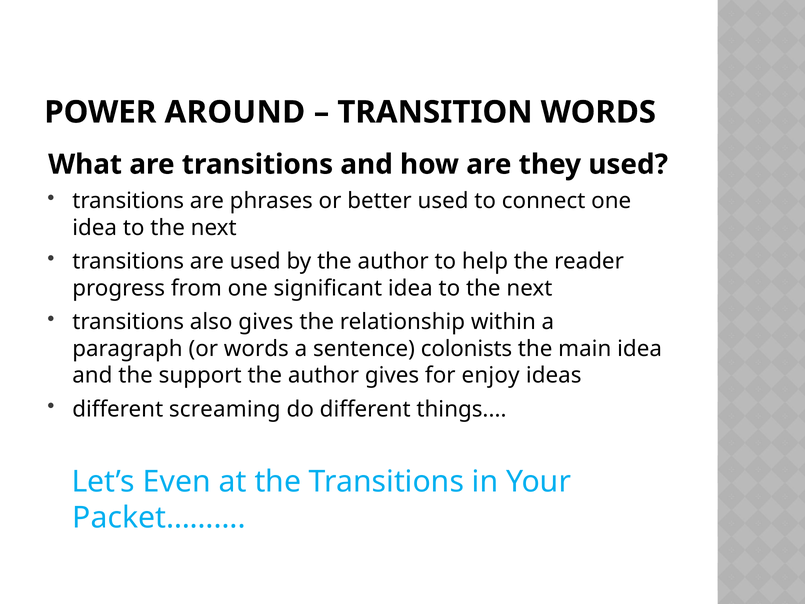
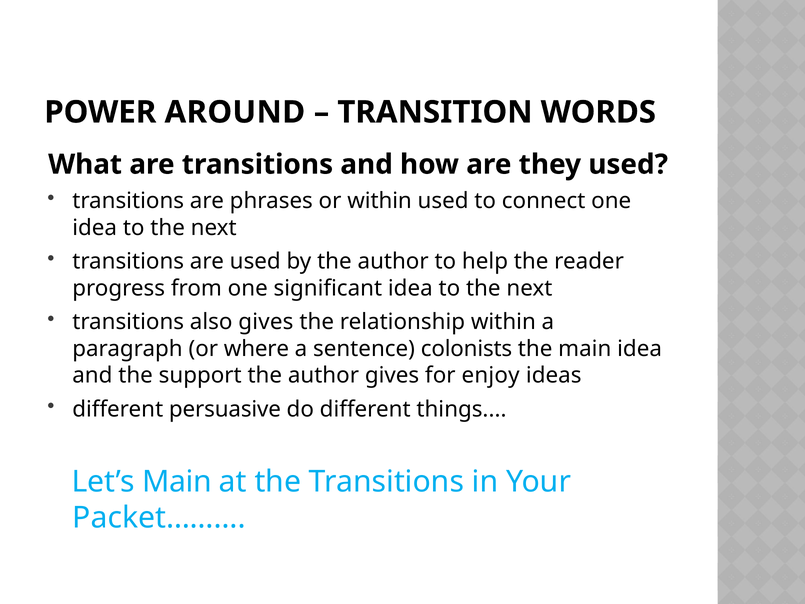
or better: better -> within
or words: words -> where
screaming: screaming -> persuasive
Let’s Even: Even -> Main
